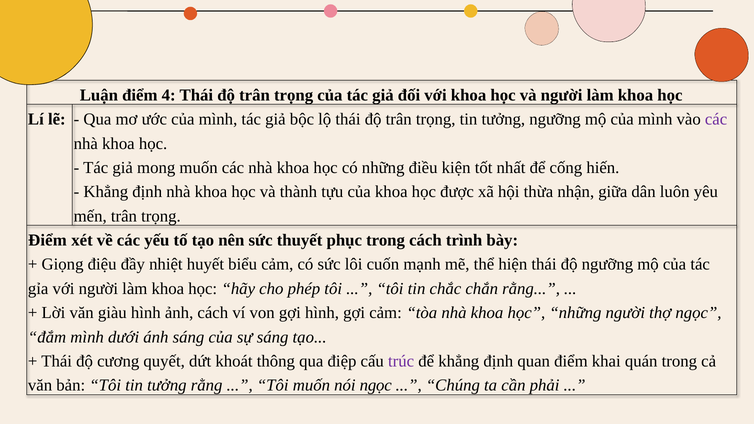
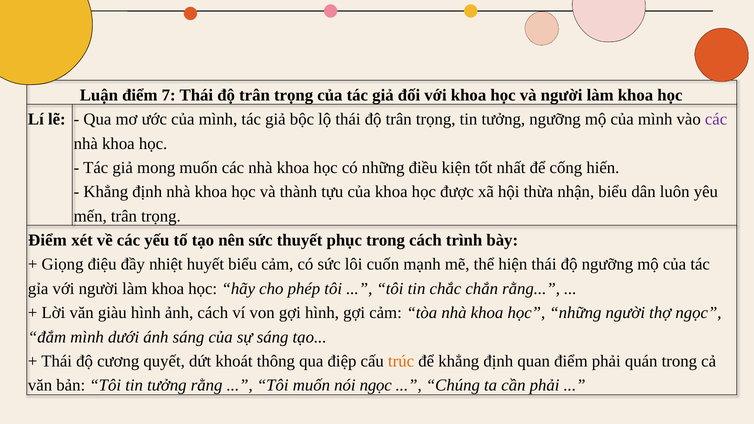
4: 4 -> 7
nhận giữa: giữa -> biểu
trúc colour: purple -> orange
điểm khai: khai -> phải
